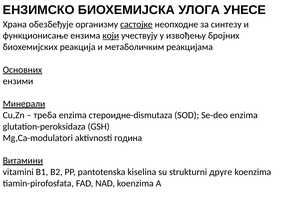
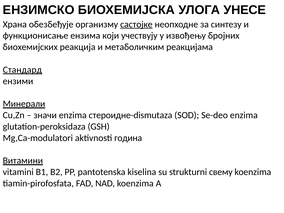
који underline: present -> none
Основних: Основних -> Стандард
треба: треба -> значи
друге: друге -> свему
